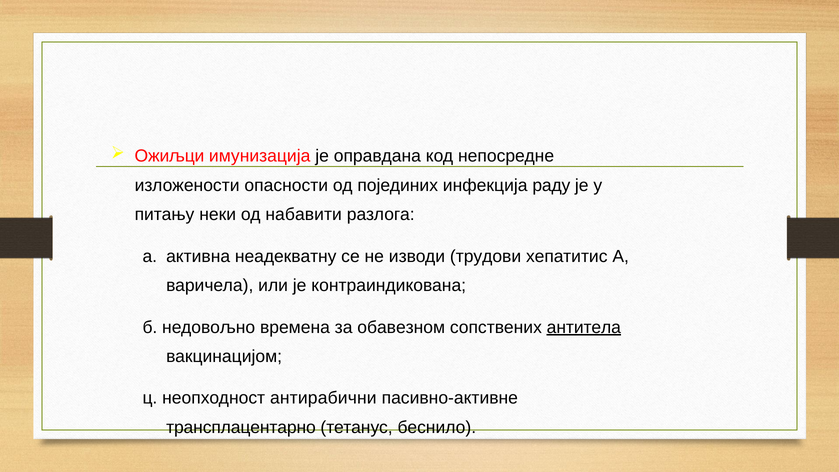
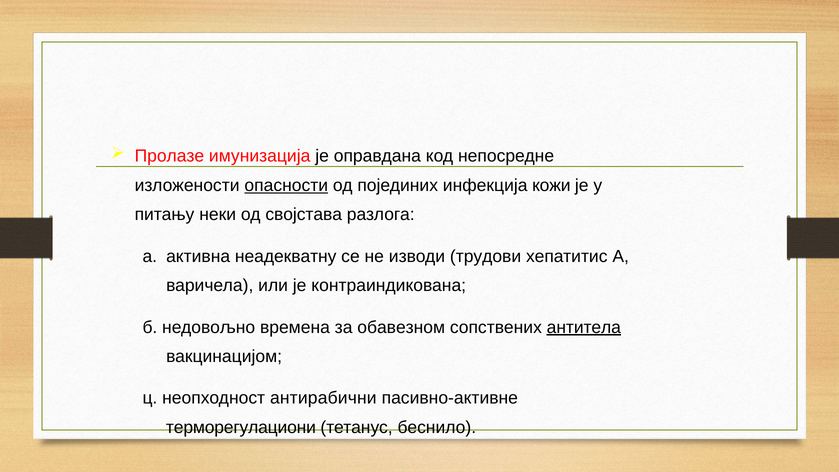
Ожиљци: Ожиљци -> Пролазе
опасности underline: none -> present
раду: раду -> кожи
набавити: набавити -> својстава
трансплацентарно: трансплацентарно -> терморегулациони
